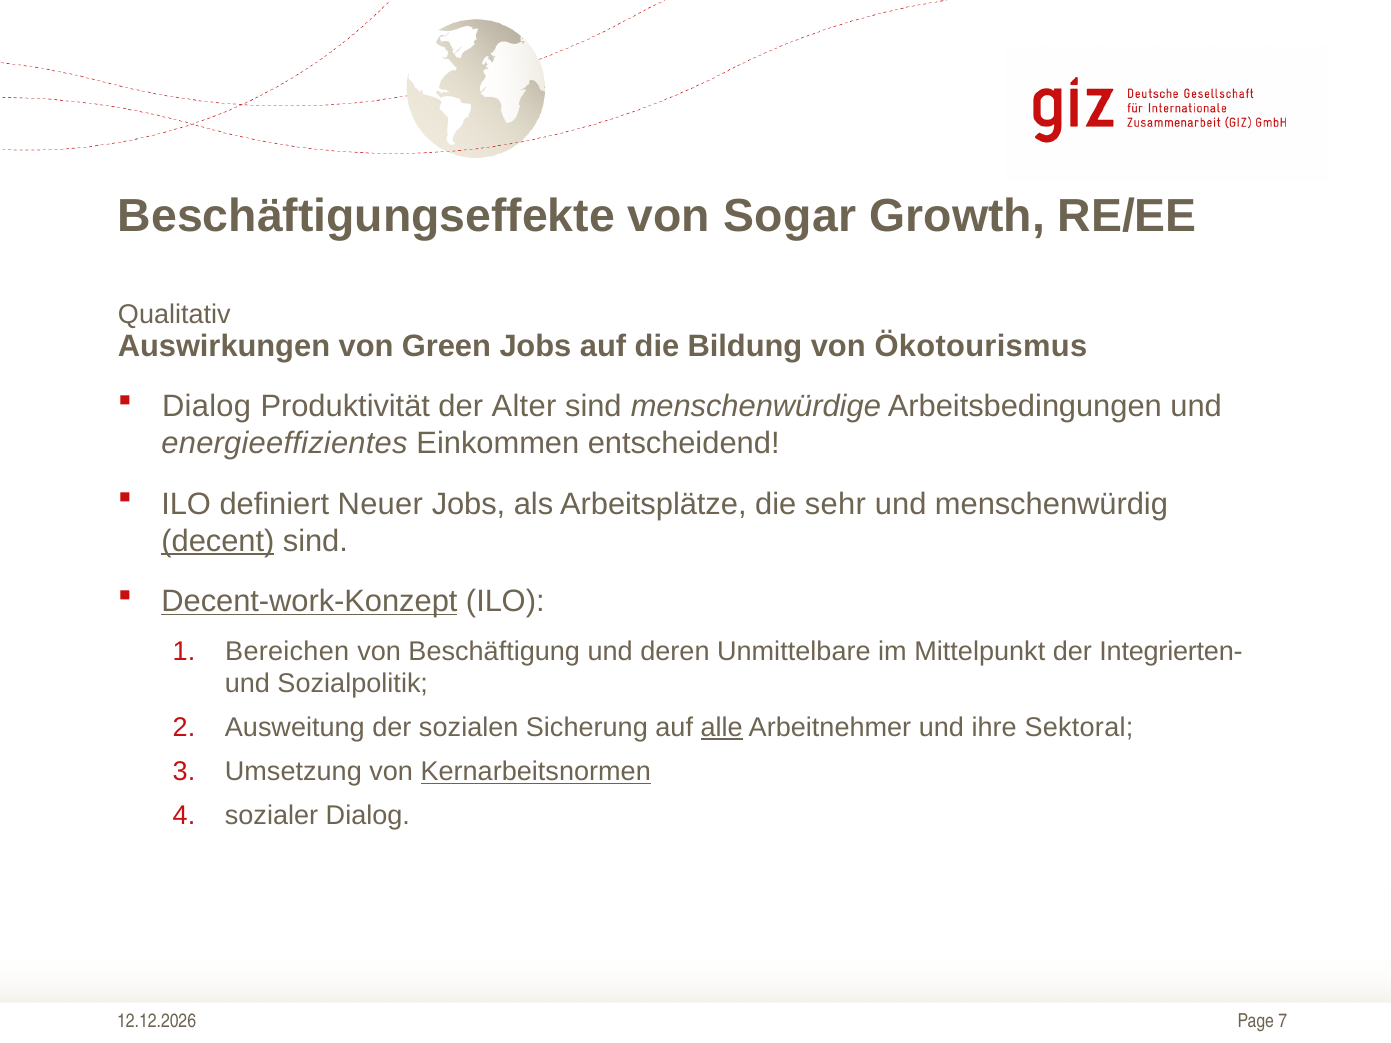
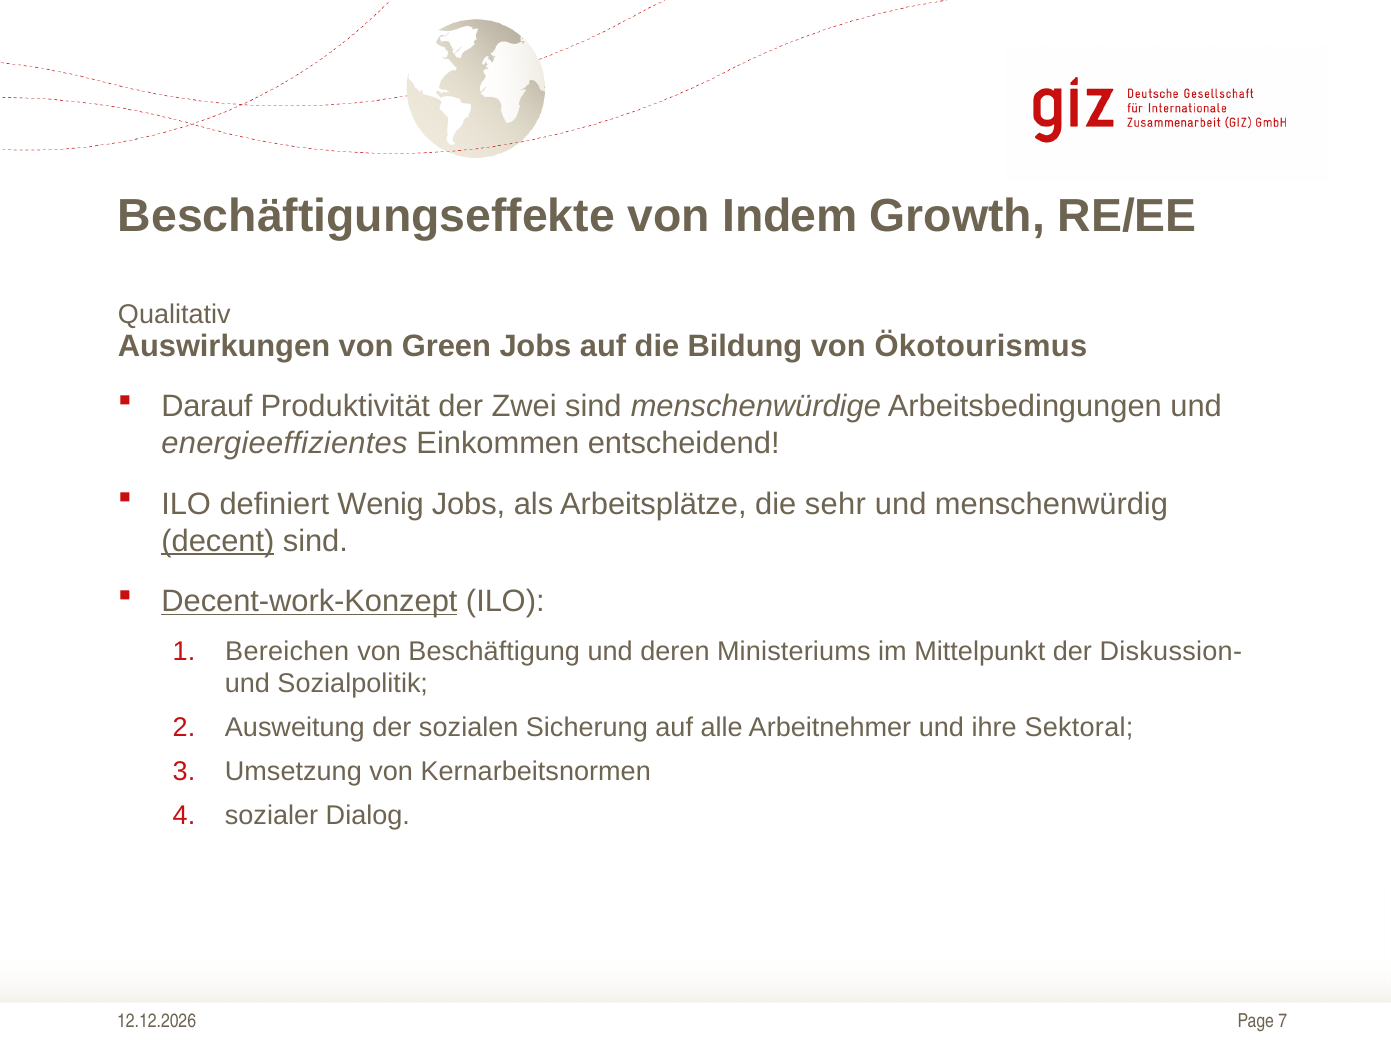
Sogar: Sogar -> Indem
Dialog at (207, 407): Dialog -> Darauf
Alter: Alter -> Zwei
Neuer: Neuer -> Wenig
Unmittelbare: Unmittelbare -> Ministeriums
Integrierten-: Integrierten- -> Diskussion-
alle underline: present -> none
Kernarbeitsnormen underline: present -> none
